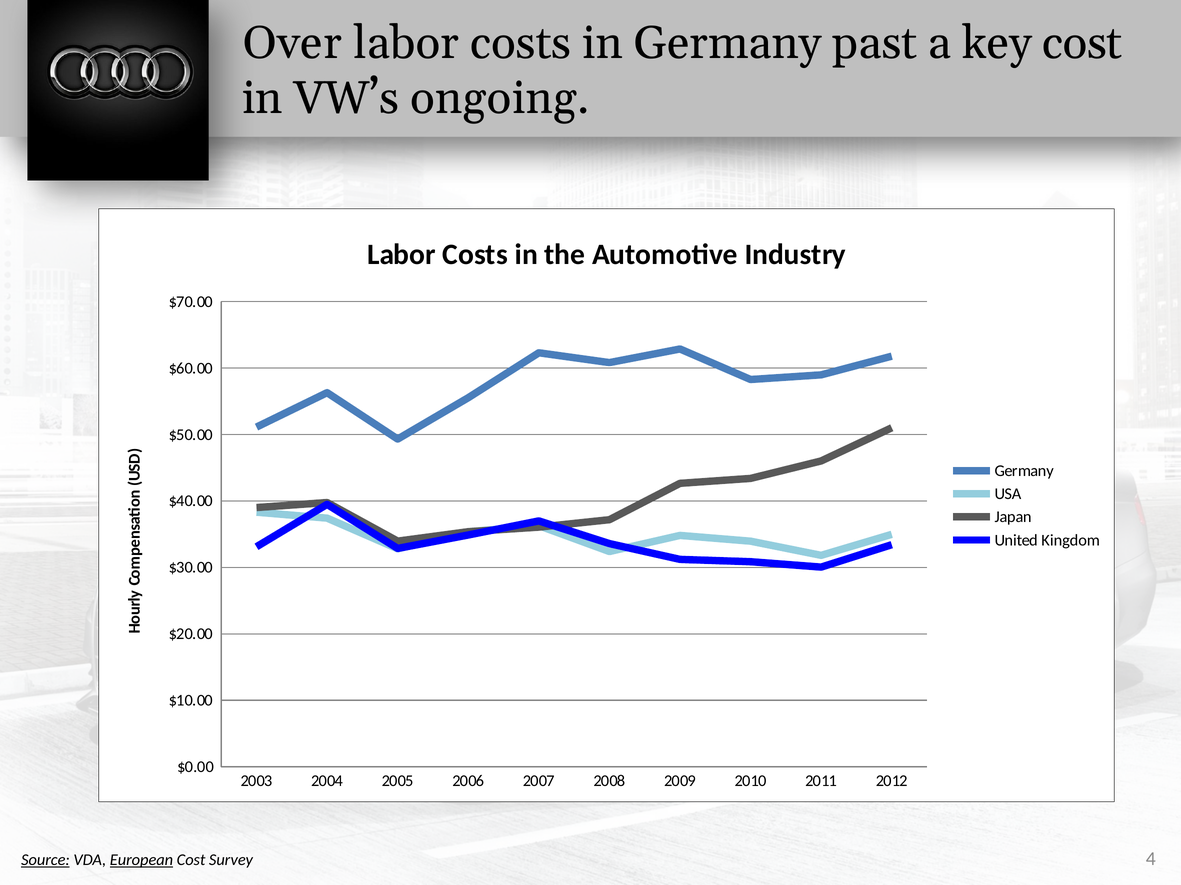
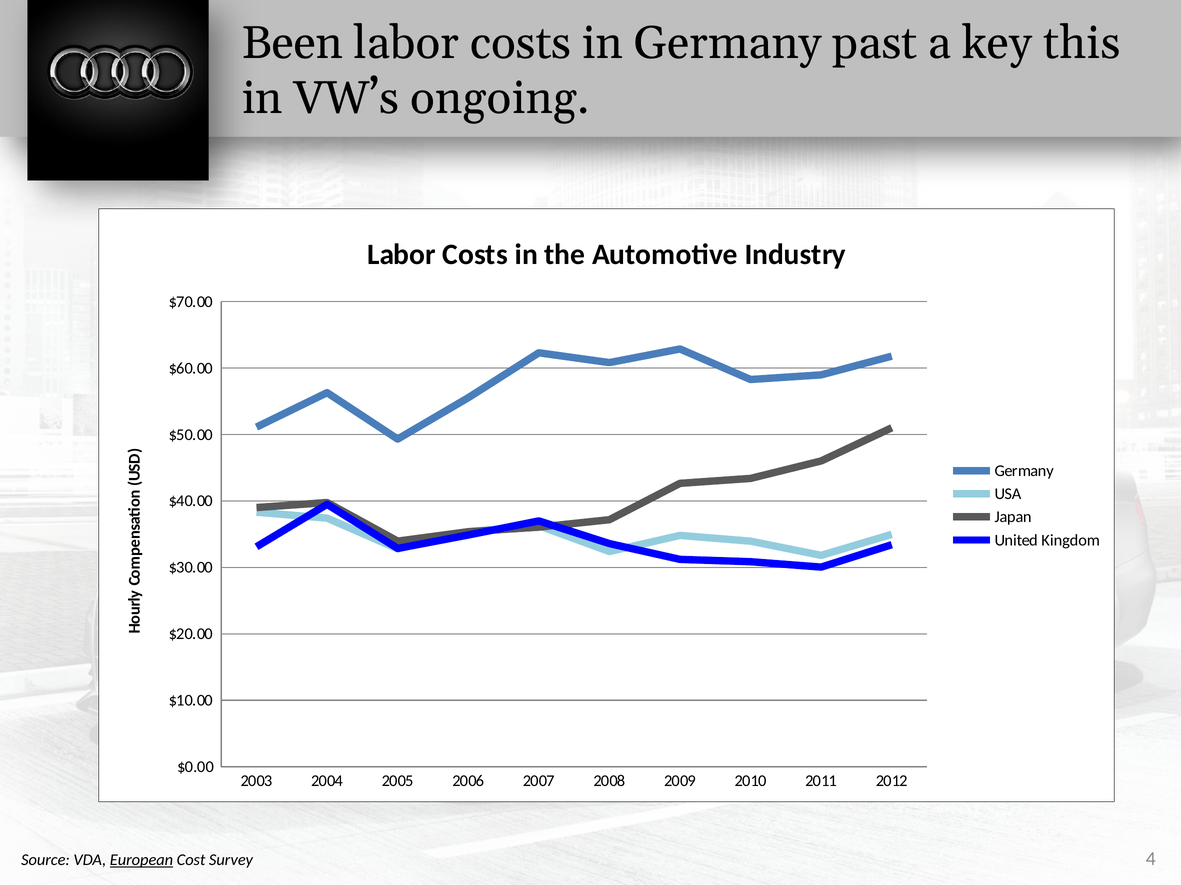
Over: Over -> Been
key cost: cost -> this
Source underline: present -> none
